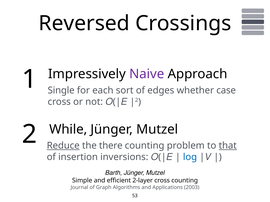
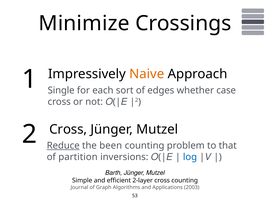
Reversed: Reversed -> Minimize
Naive colour: purple -> orange
While at (68, 130): While -> Cross
there: there -> been
that underline: present -> none
insertion: insertion -> partition
